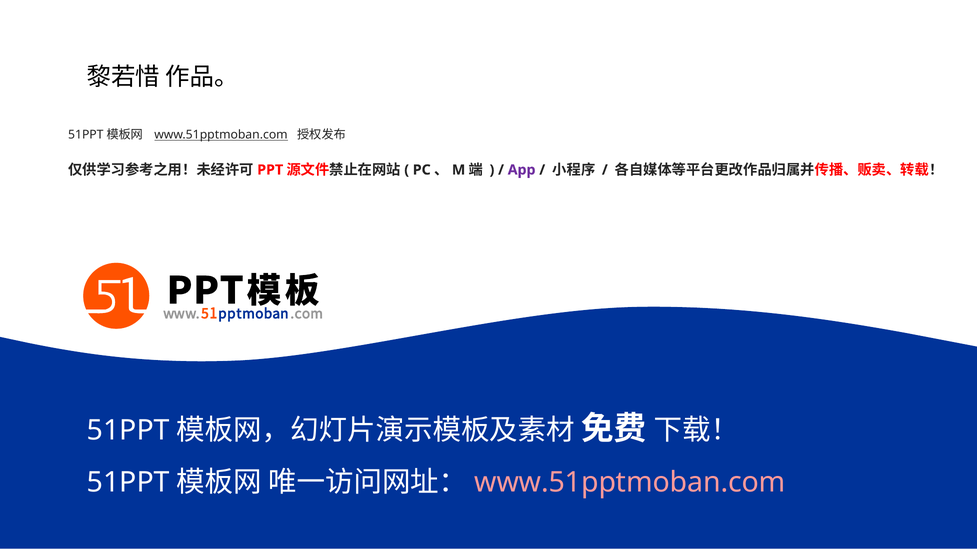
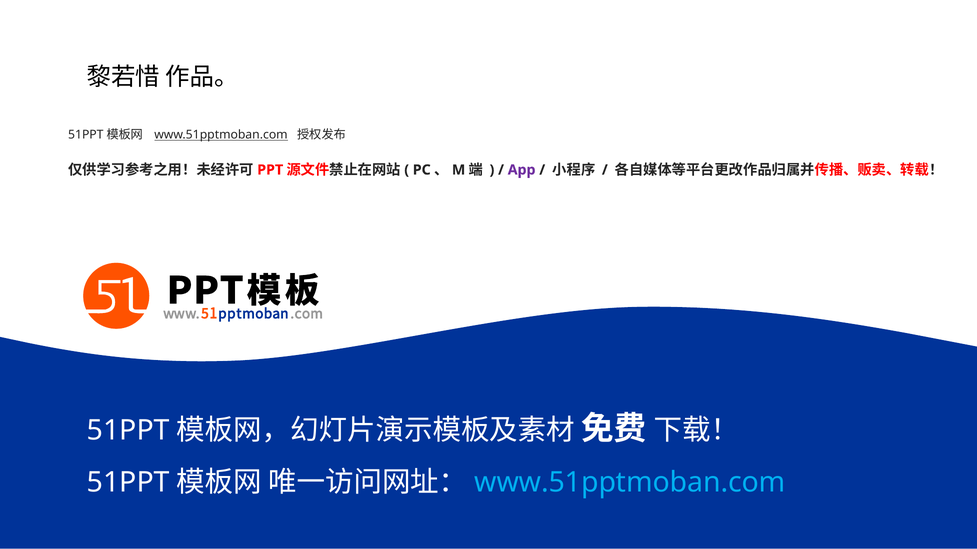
www.51pptmoban.com at (630, 483) colour: pink -> light blue
